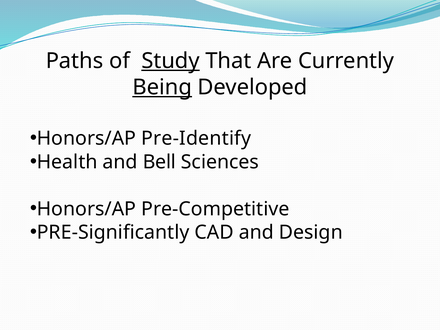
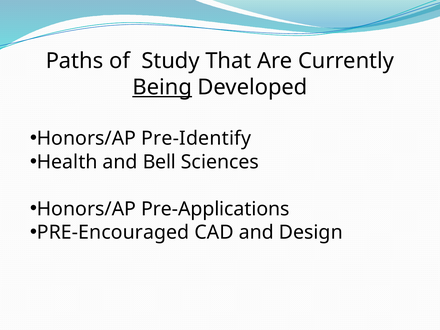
Study underline: present -> none
Pre-Competitive: Pre-Competitive -> Pre-Applications
PRE-Significantly: PRE-Significantly -> PRE-Encouraged
